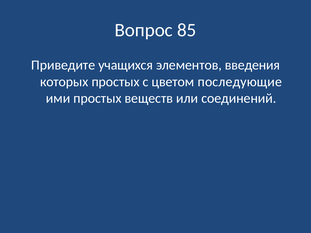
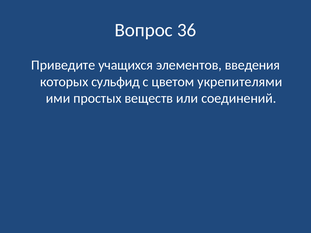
85: 85 -> 36
которых простых: простых -> сульфид
последующие: последующие -> укрепителями
